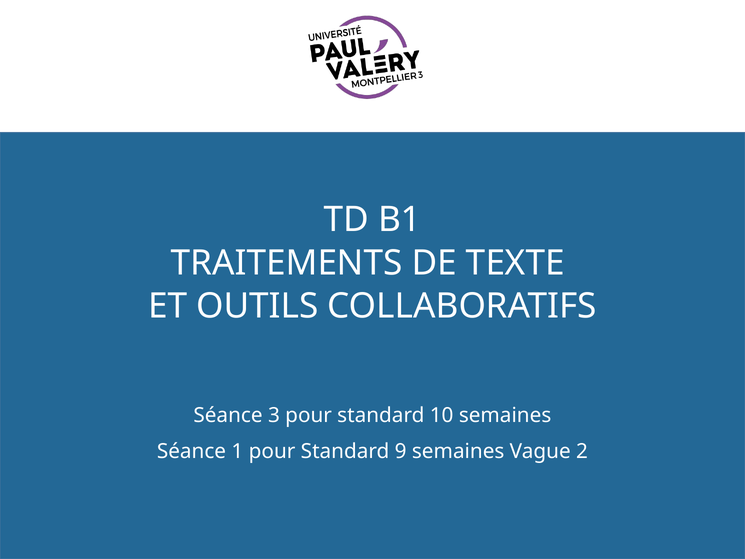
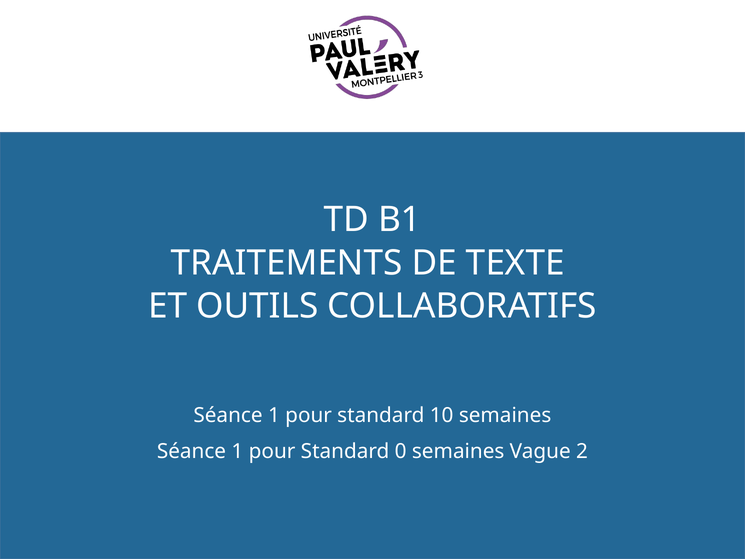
3 at (274, 415): 3 -> 1
9: 9 -> 0
